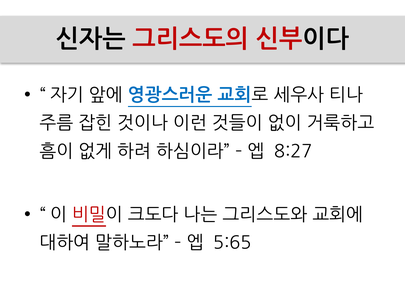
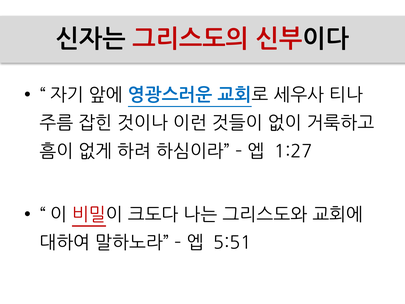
8:27: 8:27 -> 1:27
5:65: 5:65 -> 5:51
